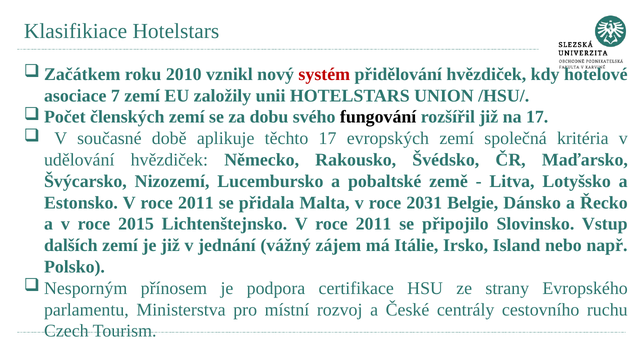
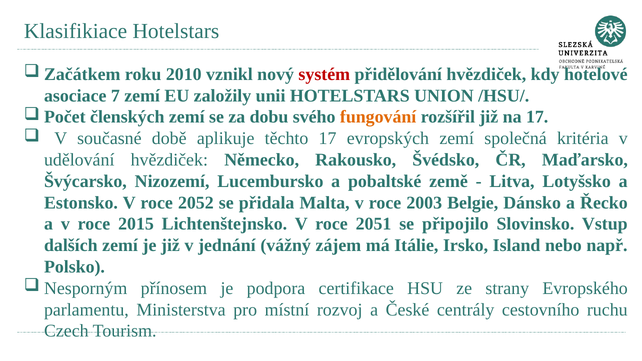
fungování colour: black -> orange
Estonsko V roce 2011: 2011 -> 2052
2031: 2031 -> 2003
Lichtenštejnsko V roce 2011: 2011 -> 2051
